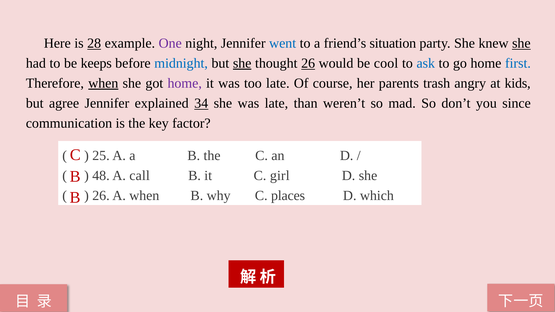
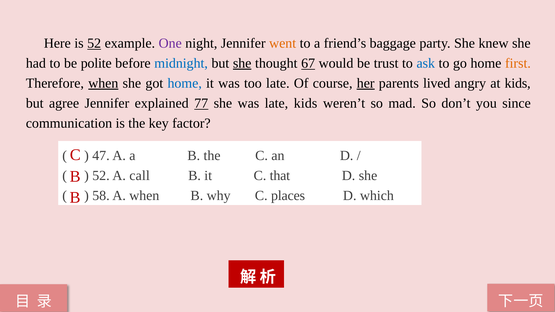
is 28: 28 -> 52
went colour: blue -> orange
situation: situation -> baggage
she at (521, 43) underline: present -> none
keeps: keeps -> polite
thought 26: 26 -> 67
cool: cool -> trust
first colour: blue -> orange
home at (185, 83) colour: purple -> blue
her underline: none -> present
trash: trash -> lived
34: 34 -> 77
late than: than -> kids
25: 25 -> 47
48 at (101, 176): 48 -> 52
girl: girl -> that
26 at (101, 196): 26 -> 58
